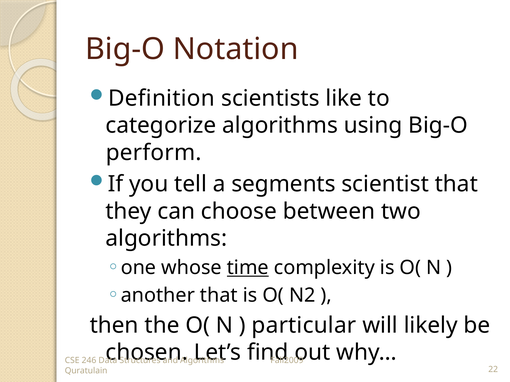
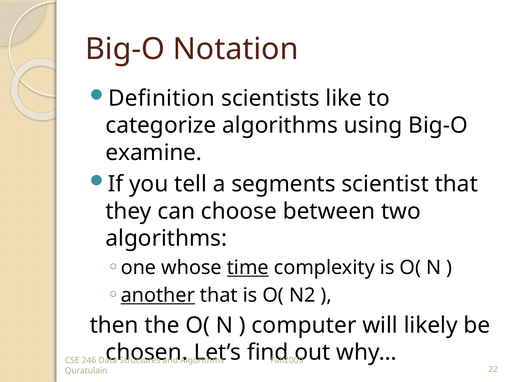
perform: perform -> examine
another underline: none -> present
particular: particular -> computer
